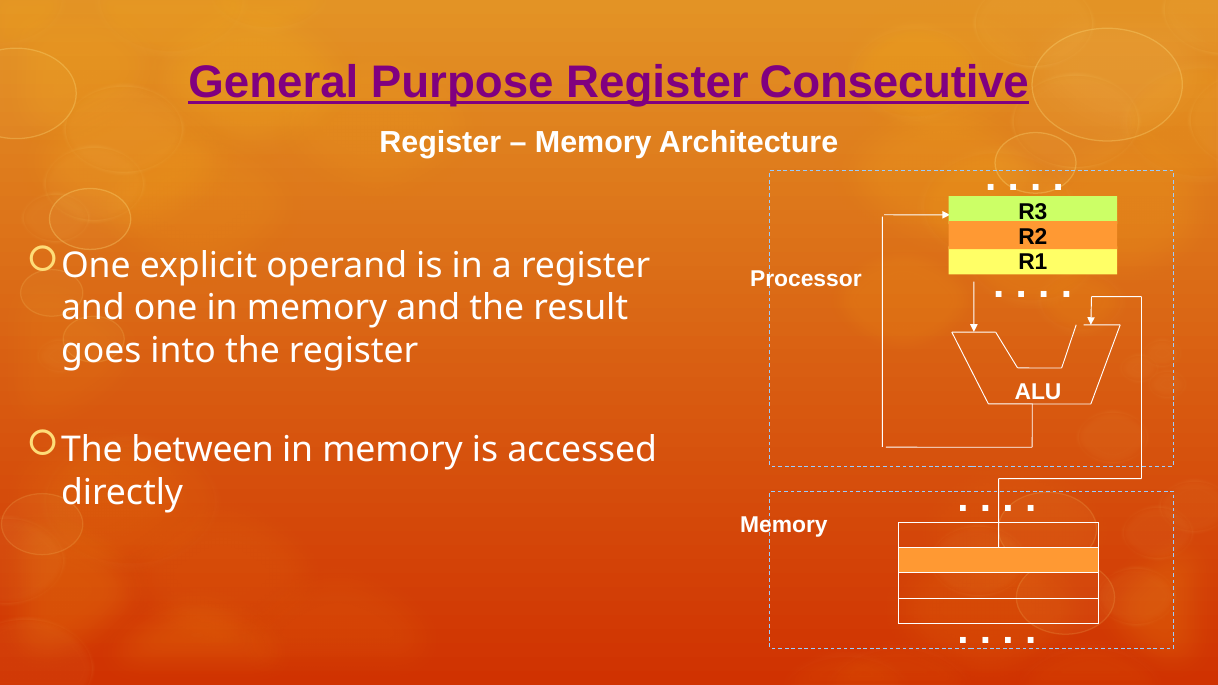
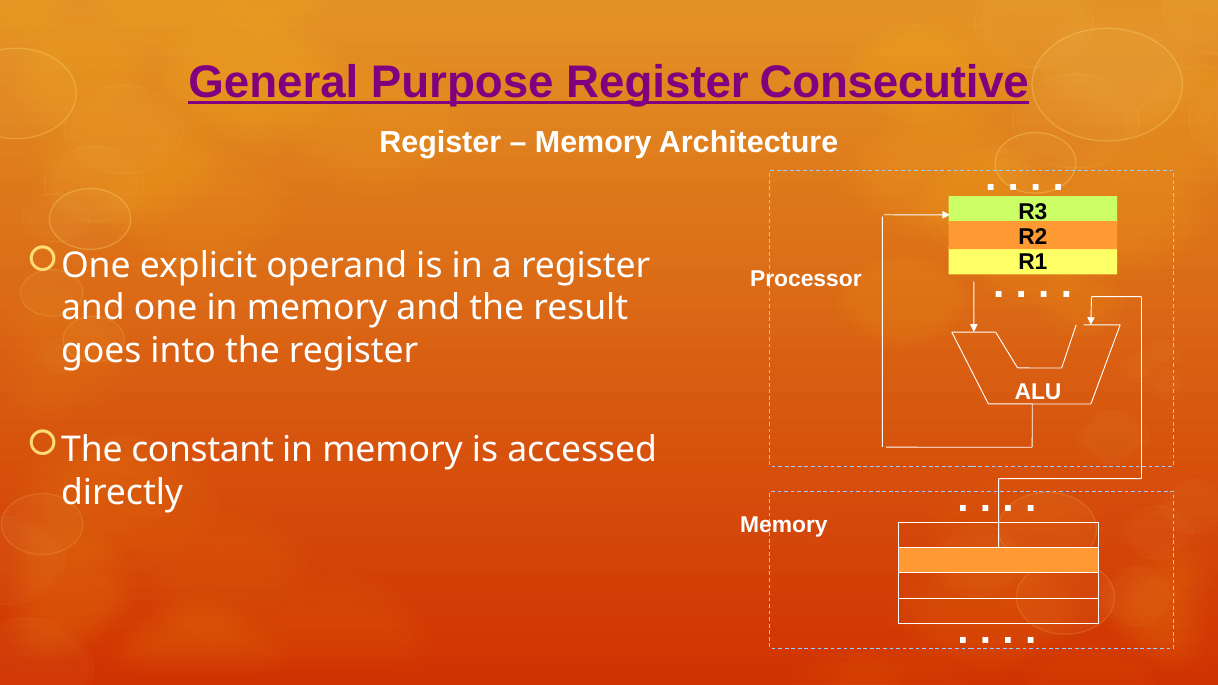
between: between -> constant
